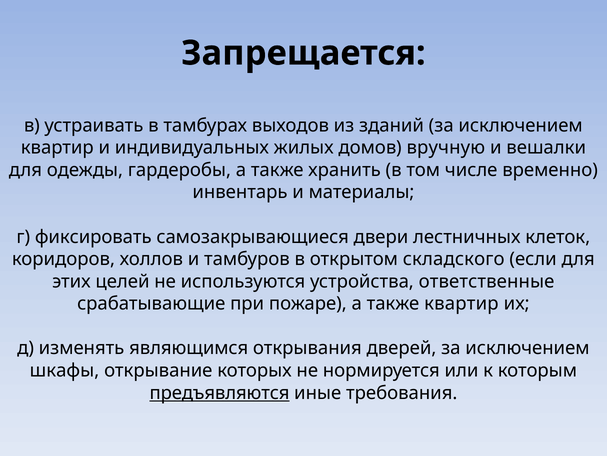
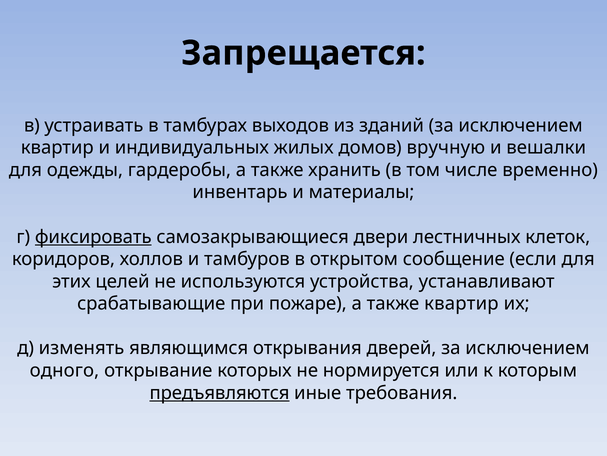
фиксировать underline: none -> present
складского: складского -> сообщение
ответственные: ответственные -> устанавливают
шкафы: шкафы -> одного
